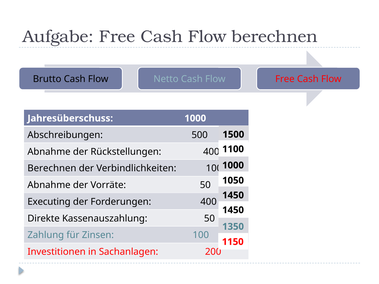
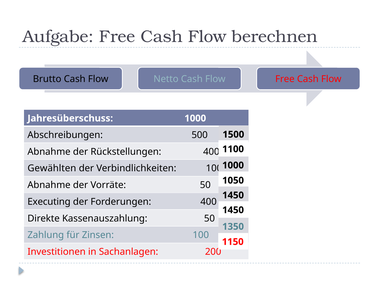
Berechnen at (52, 169): Berechnen -> Gewählten
